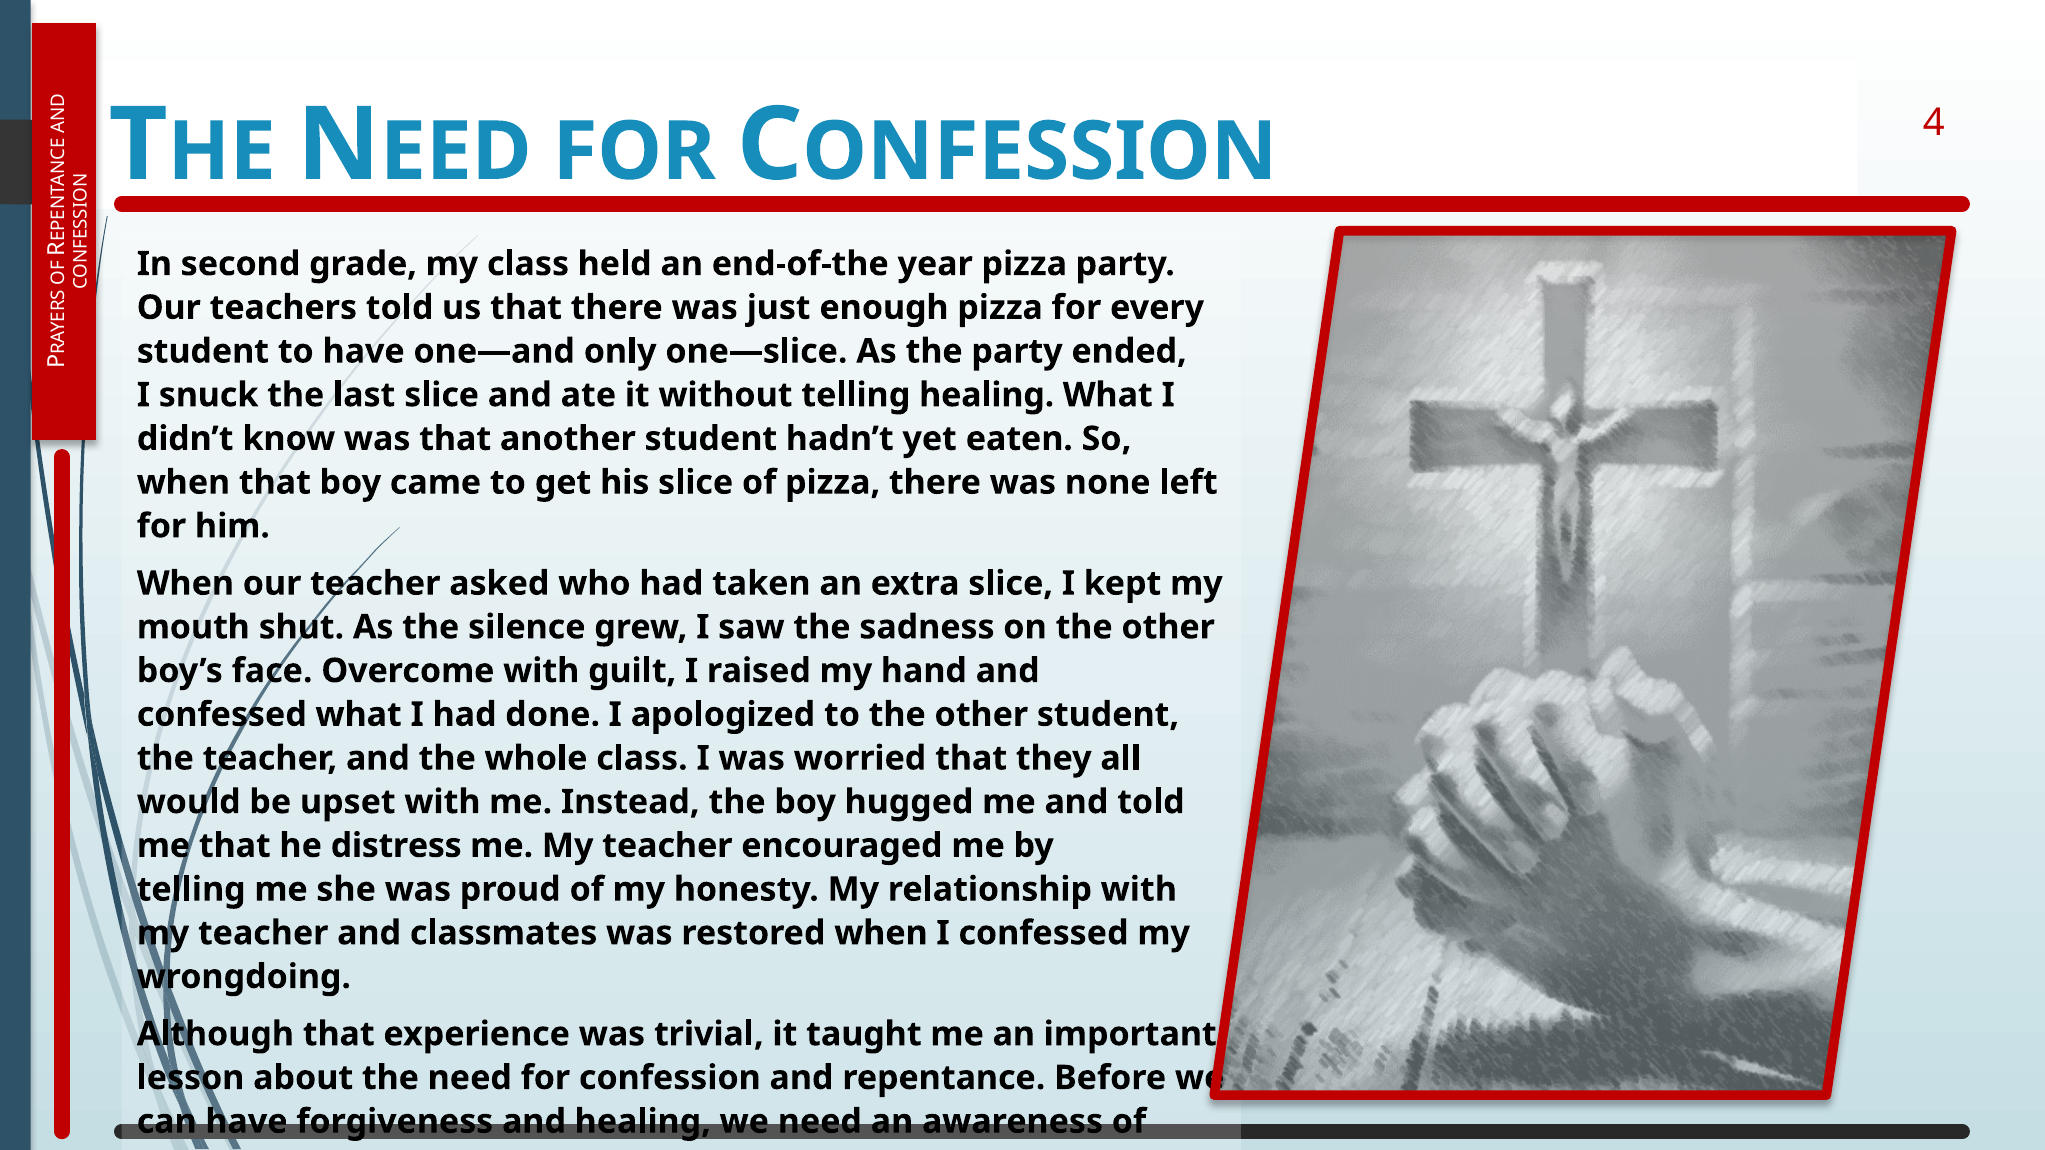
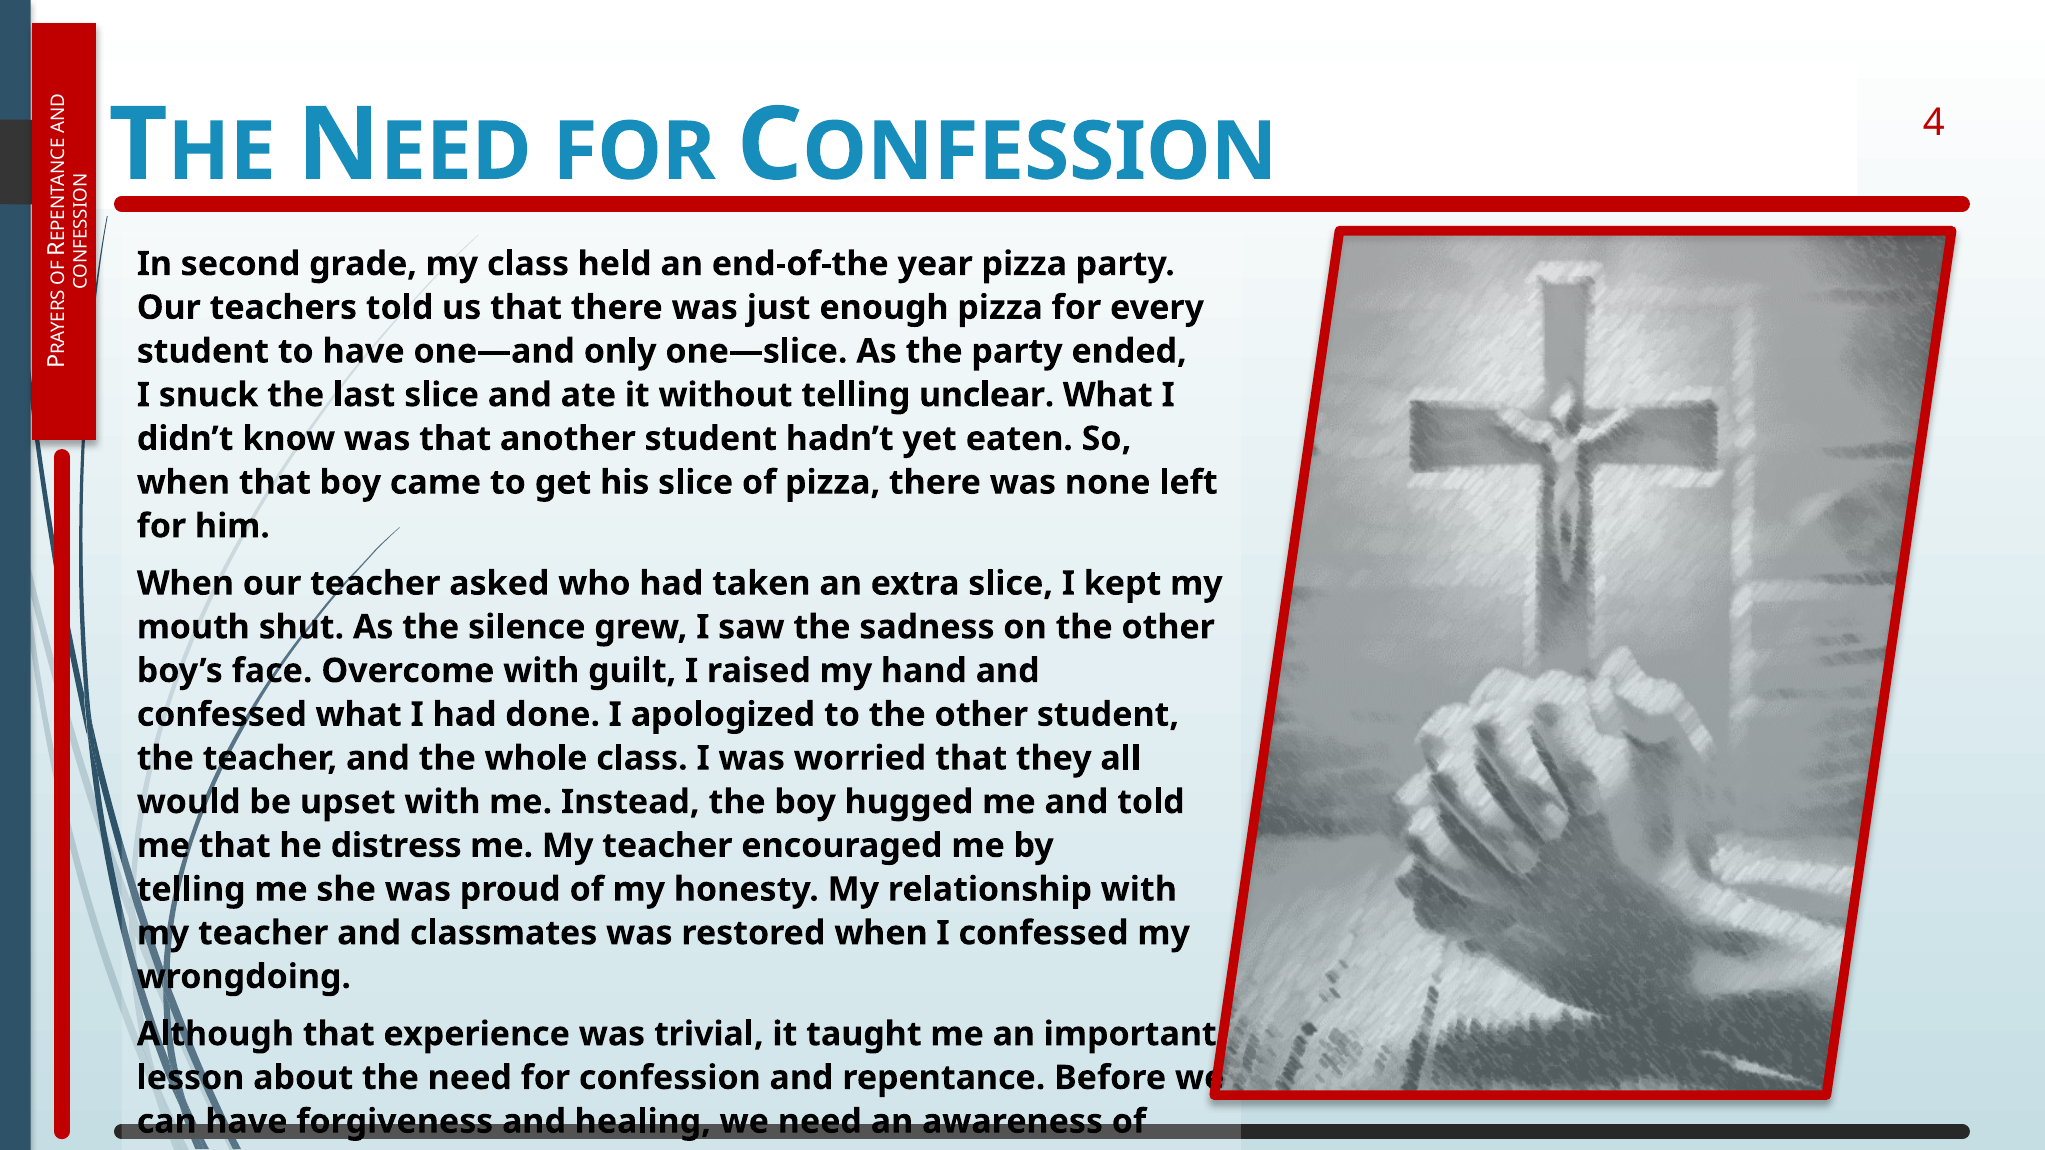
telling healing: healing -> unclear
